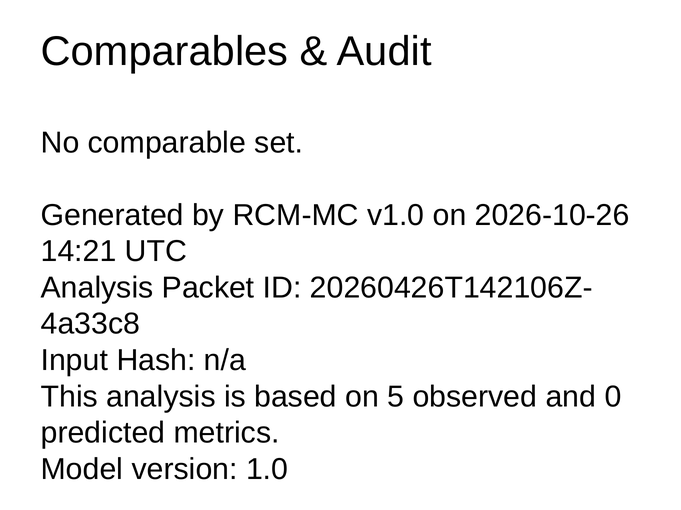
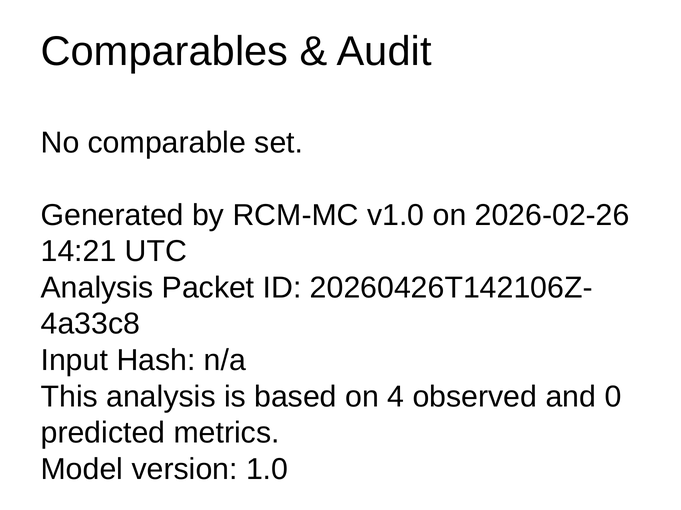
2026-10-26: 2026-10-26 -> 2026-02-26
5: 5 -> 4
